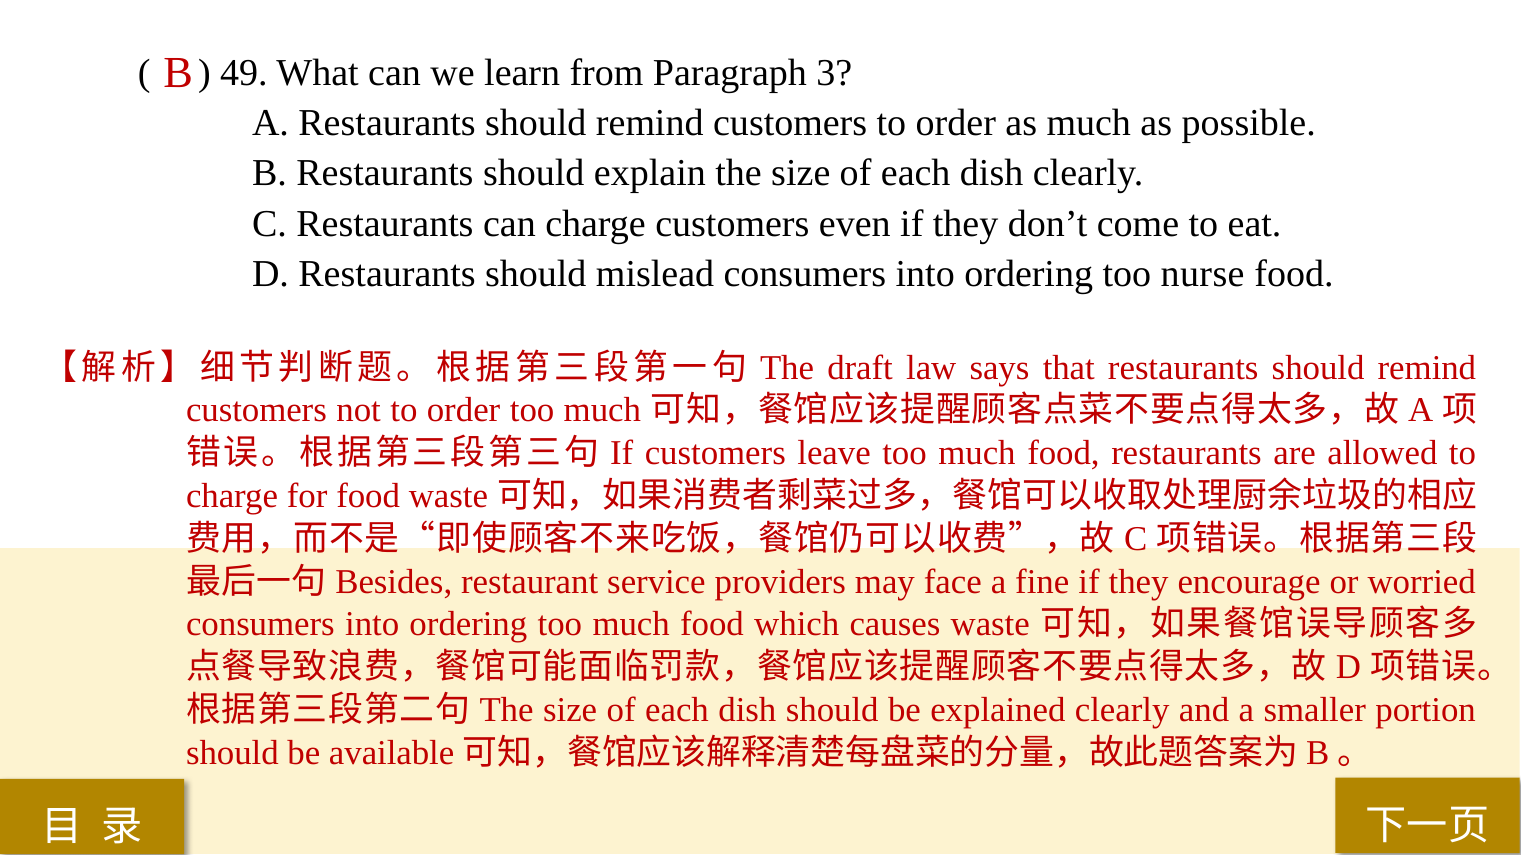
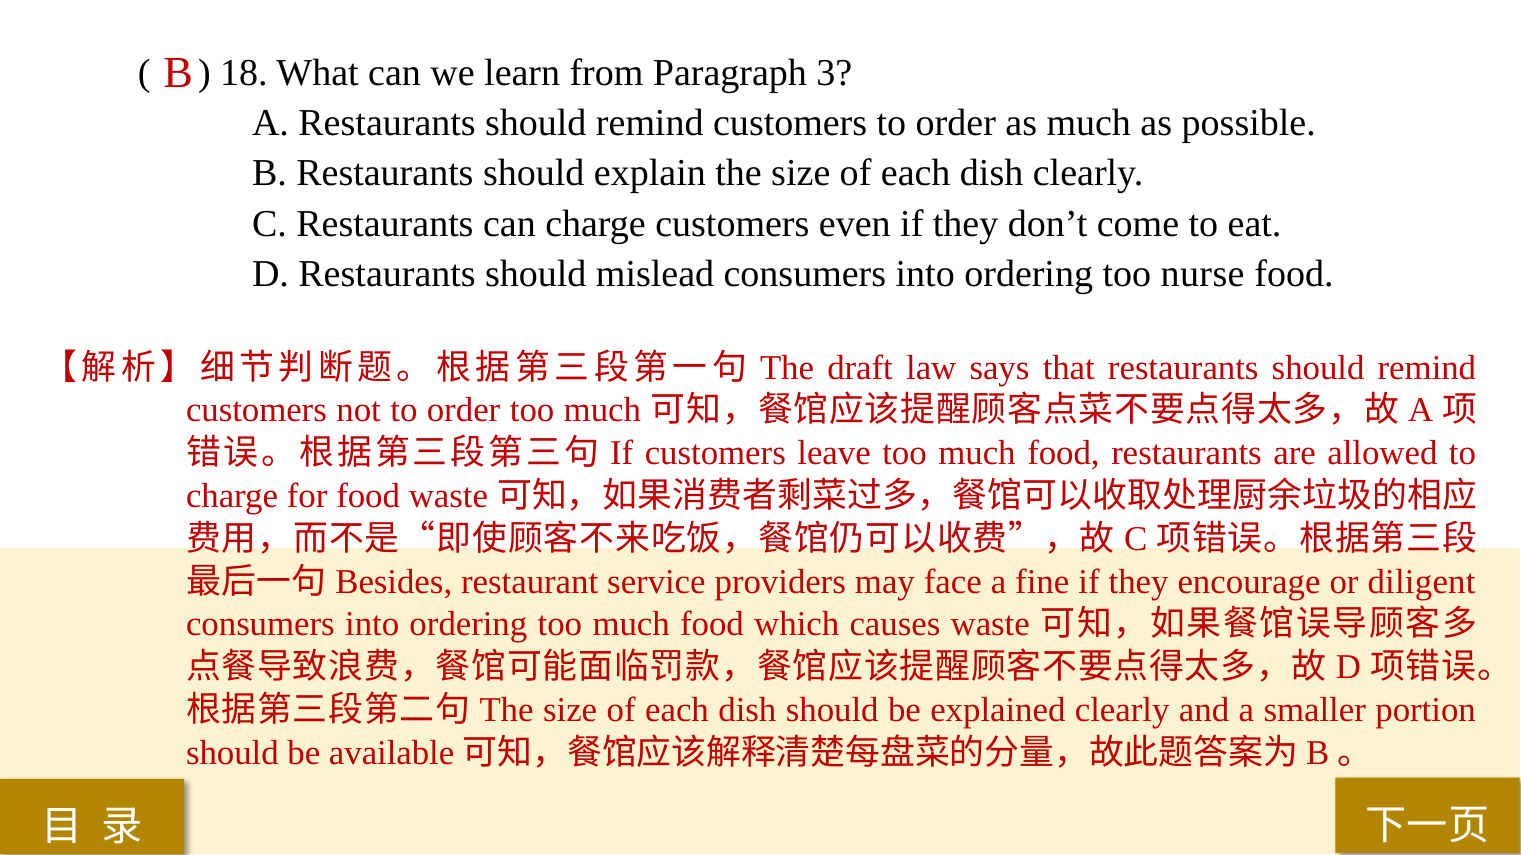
49: 49 -> 18
worried: worried -> diligent
